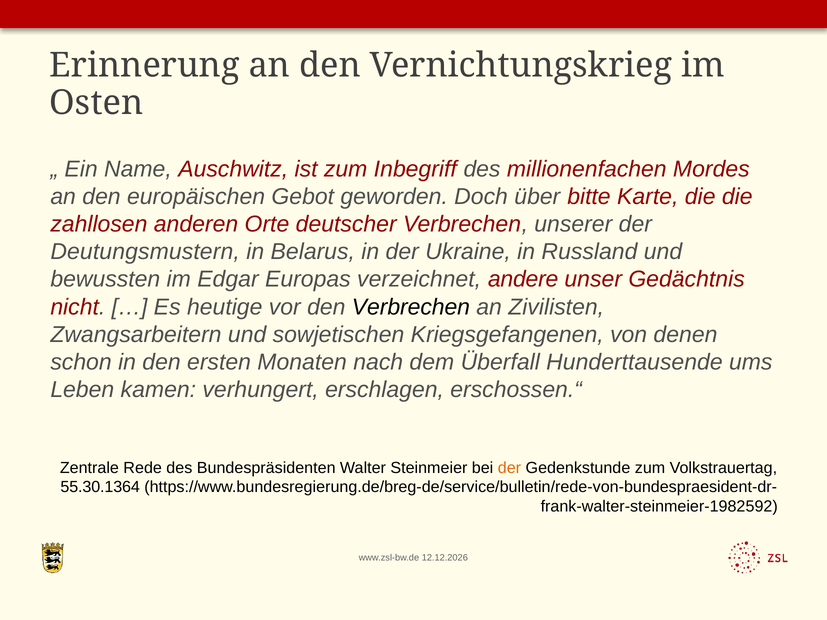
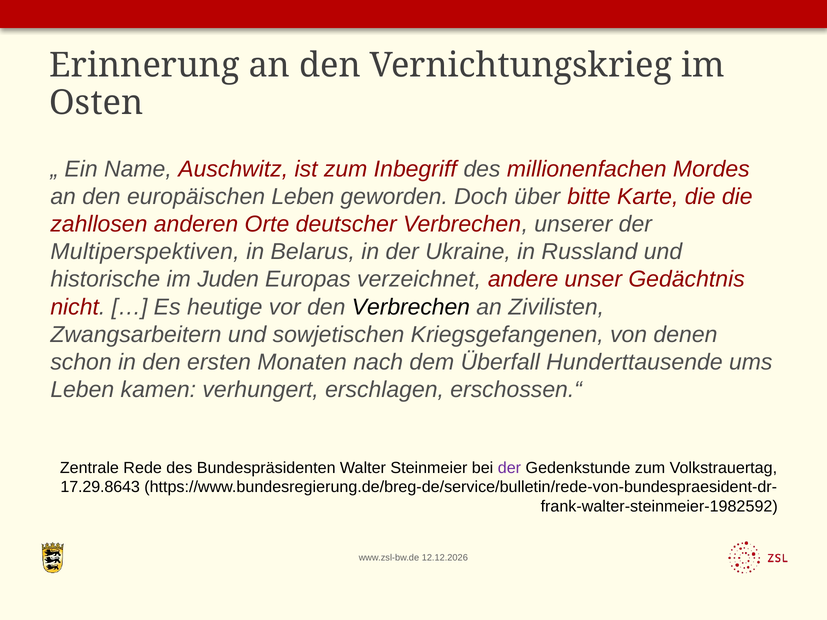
europäischen Gebot: Gebot -> Leben
Deutungsmustern: Deutungsmustern -> Multiperspektiven
bewussten: bewussten -> historische
Edgar: Edgar -> Juden
der at (509, 468) colour: orange -> purple
55.30.1364: 55.30.1364 -> 17.29.8643
